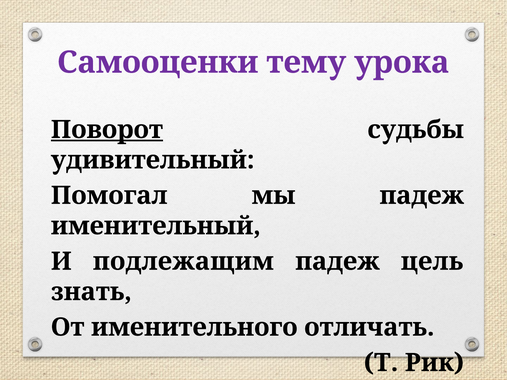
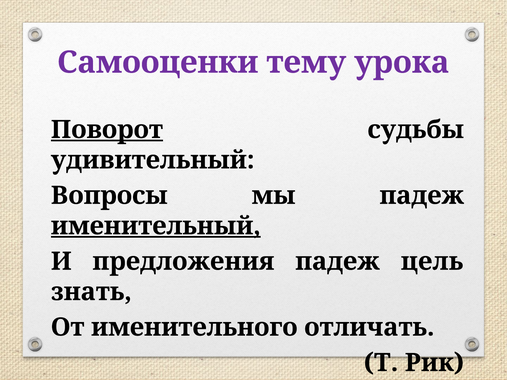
Помогал: Помогал -> Вопросы
именительный underline: none -> present
подлежащим: подлежащим -> предложения
